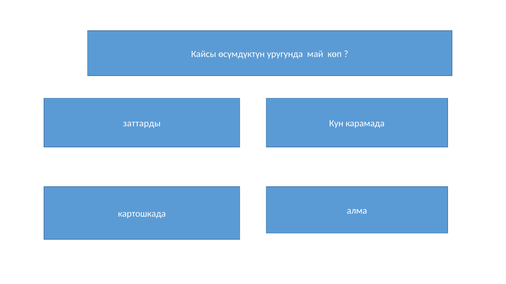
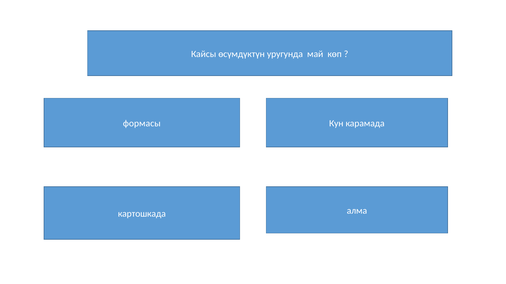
заттарды: заттарды -> формасы
